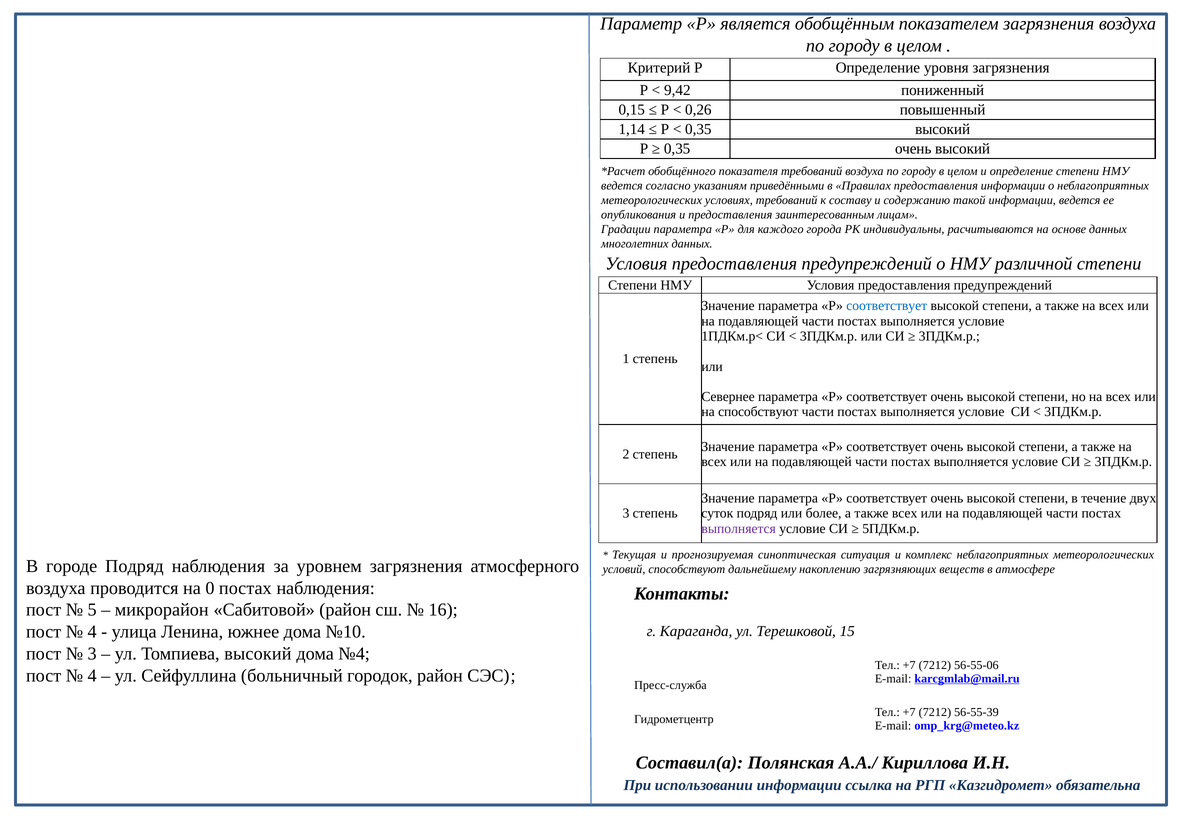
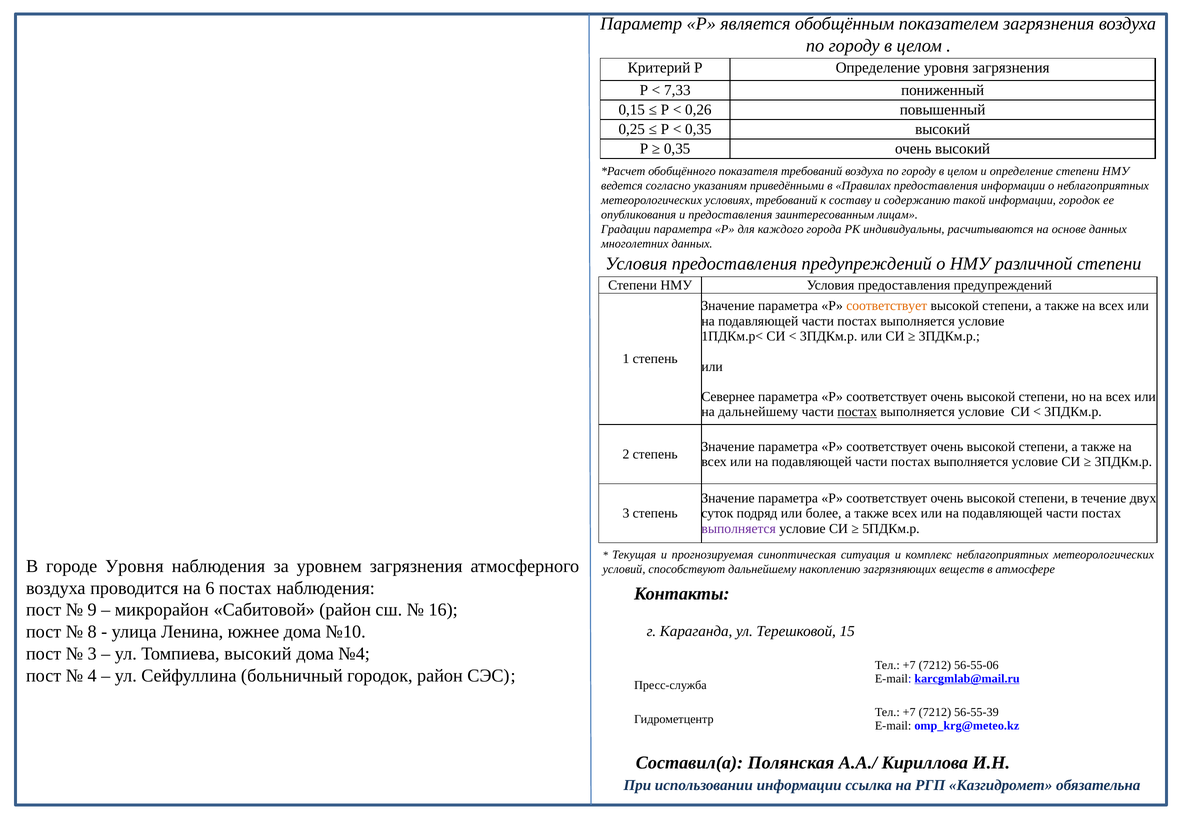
9,42: 9,42 -> 7,33
1,14: 1,14 -> 0,25
информации ведется: ведется -> городок
соответствует at (887, 306) colour: blue -> orange
на способствуют: способствуют -> дальнейшему
постах at (857, 412) underline: none -> present
городе Подряд: Подряд -> Уровня
0: 0 -> 6
5: 5 -> 9
4 at (92, 631): 4 -> 8
